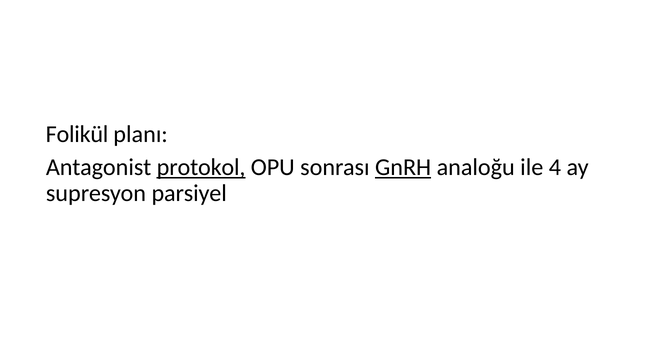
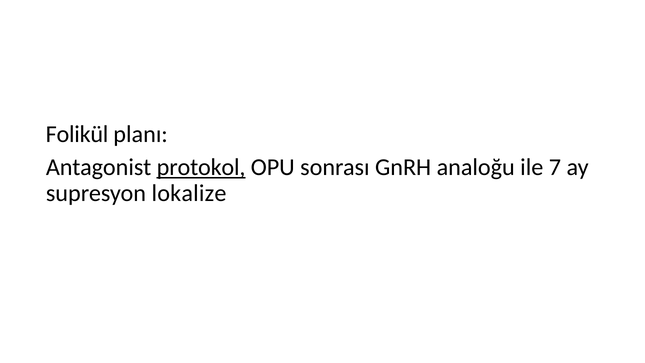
GnRH underline: present -> none
4: 4 -> 7
parsiyel: parsiyel -> lokalize
